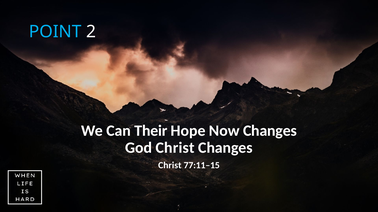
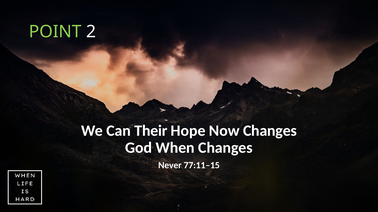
POINT colour: light blue -> light green
God Christ: Christ -> When
Christ at (170, 166): Christ -> Never
